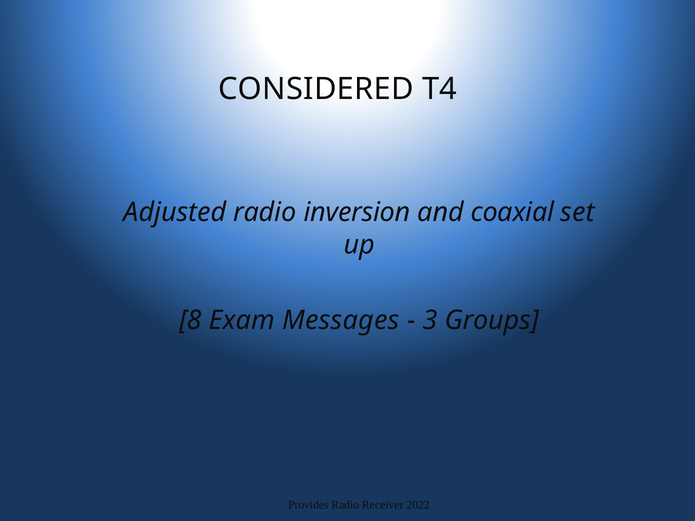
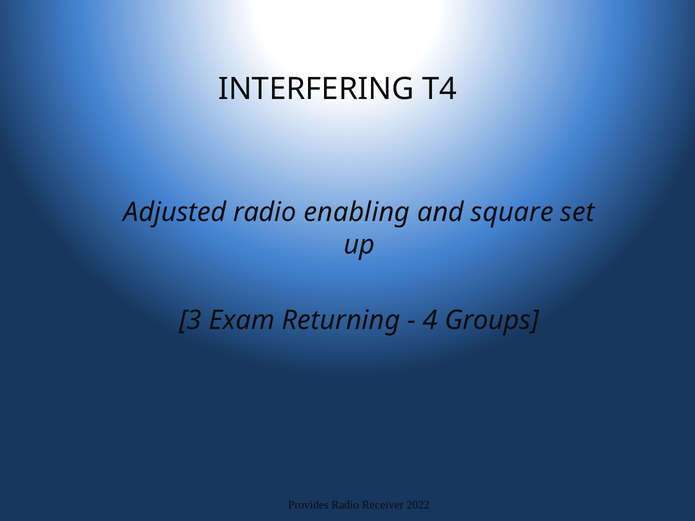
CONSIDERED: CONSIDERED -> INTERFERING
inversion: inversion -> enabling
coaxial: coaxial -> square
8: 8 -> 3
Messages: Messages -> Returning
3: 3 -> 4
